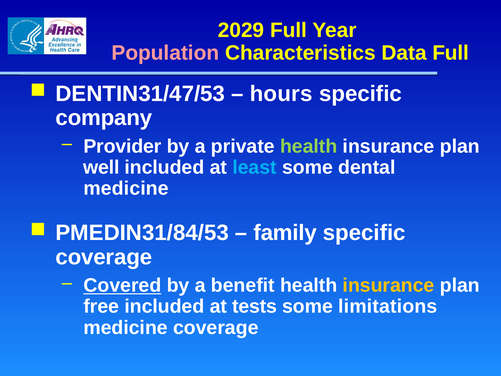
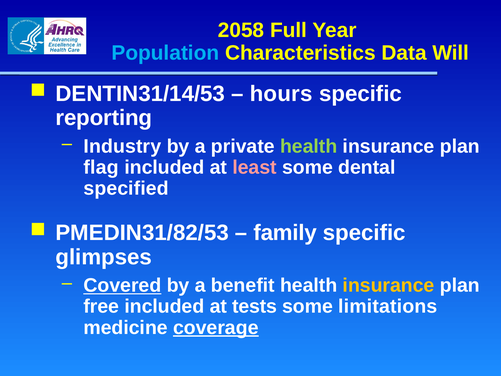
2029: 2029 -> 2058
Population colour: pink -> light blue
Data Full: Full -> Will
DENTIN31/47/53: DENTIN31/47/53 -> DENTIN31/14/53
company: company -> reporting
Provider: Provider -> Industry
well: well -> flag
least colour: light blue -> pink
medicine at (126, 188): medicine -> specified
PMEDIN31/84/53: PMEDIN31/84/53 -> PMEDIN31/82/53
coverage at (104, 257): coverage -> glimpses
coverage at (216, 327) underline: none -> present
